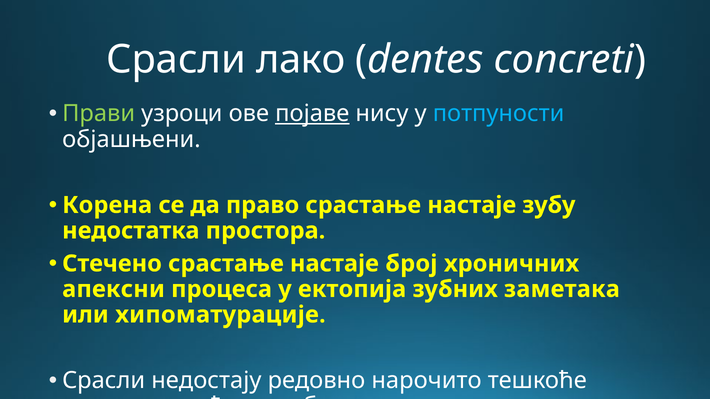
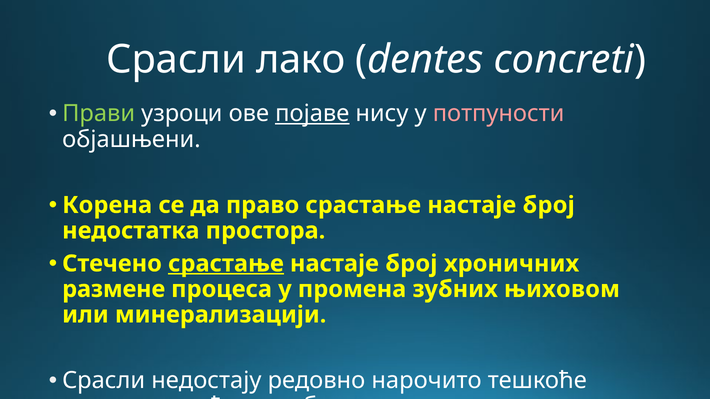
потпуности colour: light blue -> pink
право срастање настаје зубу: зубу -> број
срастање at (226, 264) underline: none -> present
апексни: апексни -> размене
ектопија: ектопија -> промена
заметака: заметака -> њиховом
хипоматурације: хипоматурације -> минерализацији
